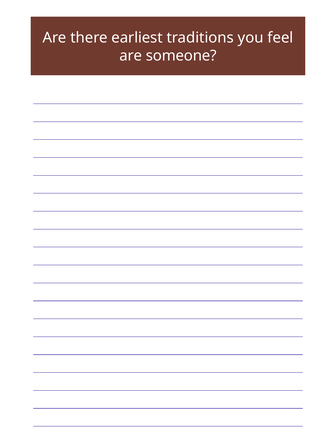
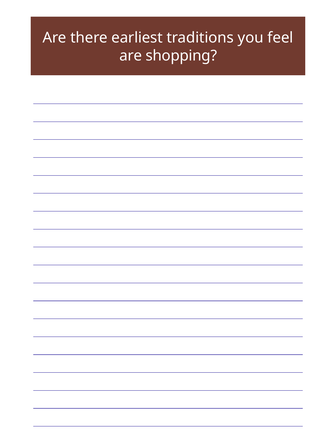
someone: someone -> shopping
